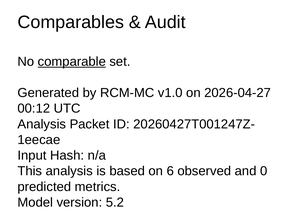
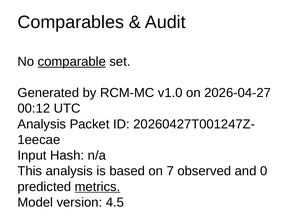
6: 6 -> 7
metrics underline: none -> present
5.2: 5.2 -> 4.5
